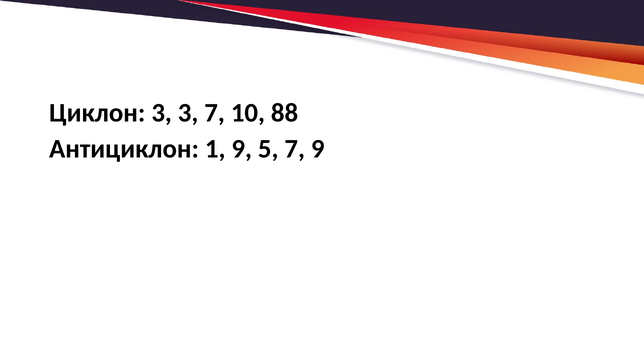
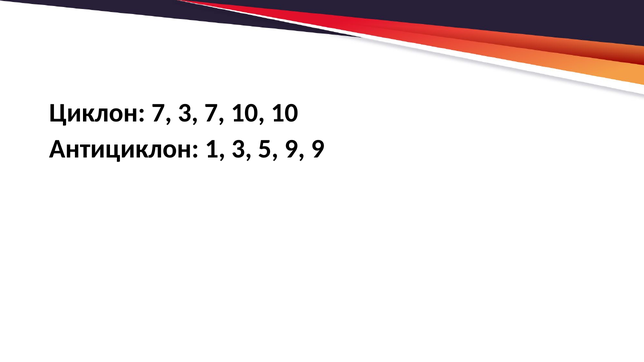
Циклон 3: 3 -> 7
10 88: 88 -> 10
1 9: 9 -> 3
5 7: 7 -> 9
